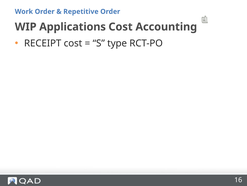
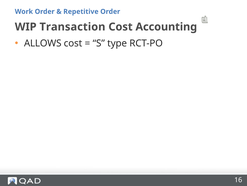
Applications: Applications -> Transaction
RECEIPT: RECEIPT -> ALLOWS
